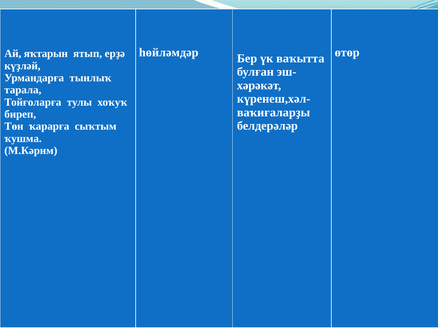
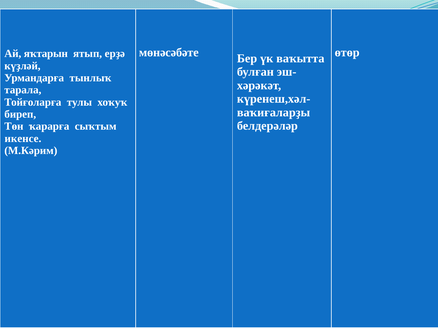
һөйләмдәр: һөйләмдәр -> мөнәсәбәте
ҡушма: ҡушма -> икенсе
